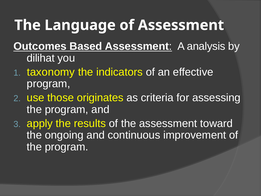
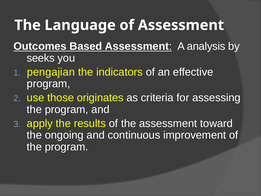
dilihat: dilihat -> seeks
taxonomy: taxonomy -> pengajian
